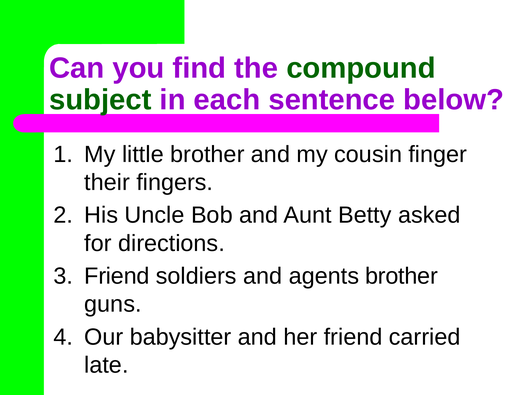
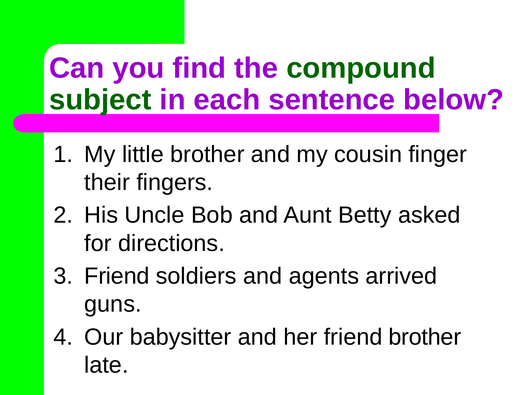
agents brother: brother -> arrived
friend carried: carried -> brother
